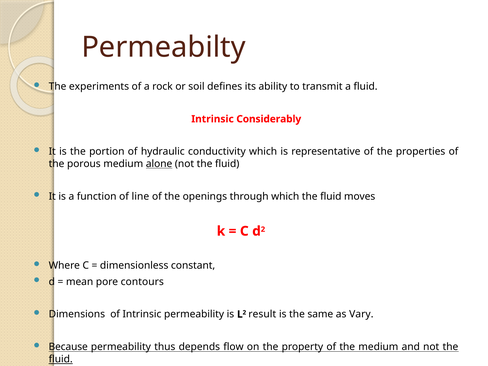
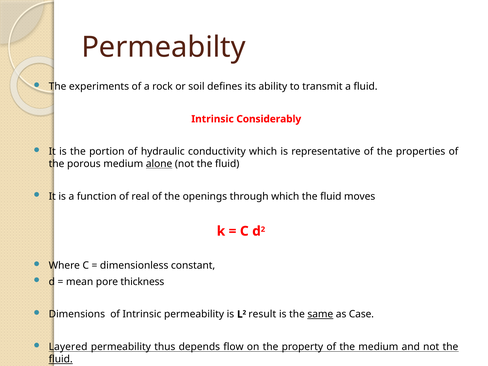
line: line -> real
contours: contours -> thickness
same underline: none -> present
Vary: Vary -> Case
Because: Because -> Layered
